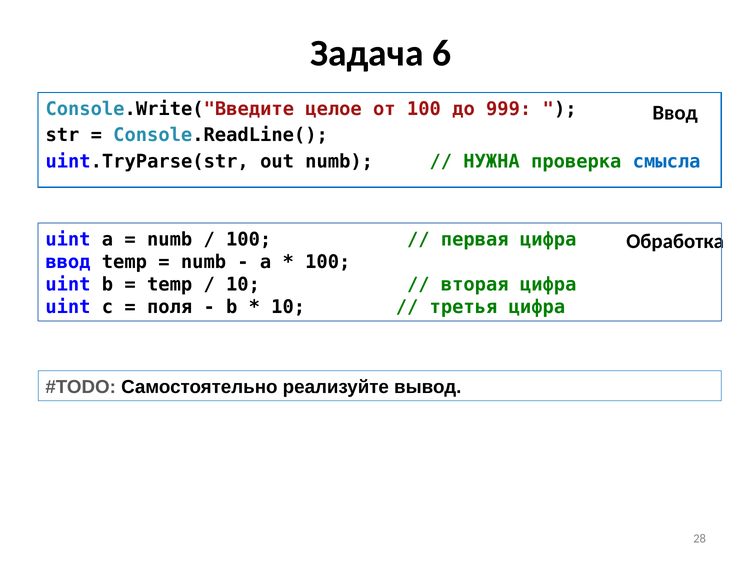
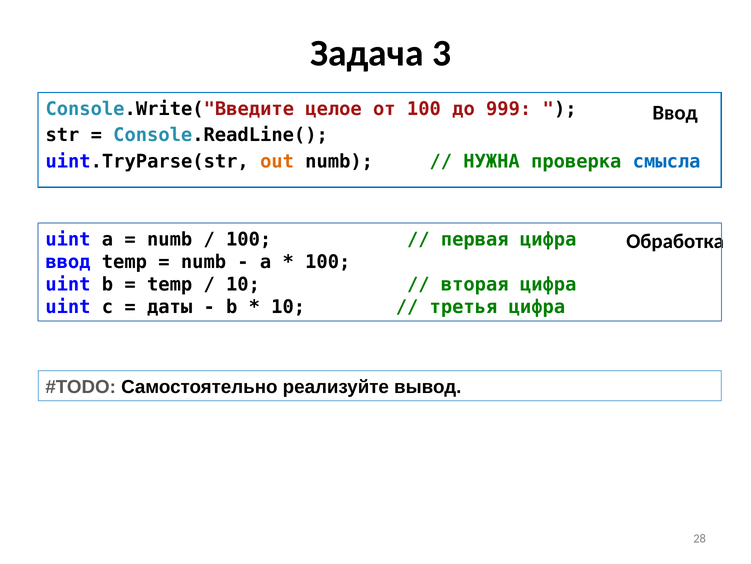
6: 6 -> 3
out colour: black -> orange
поля: поля -> даты
